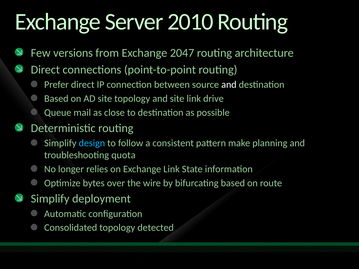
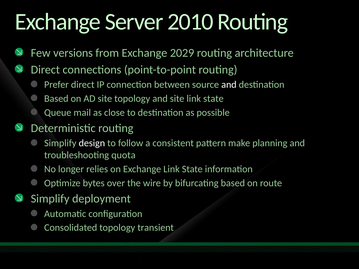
2047: 2047 -> 2029
site link drive: drive -> state
design colour: light blue -> white
detected: detected -> transient
